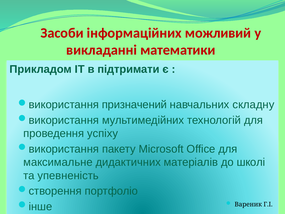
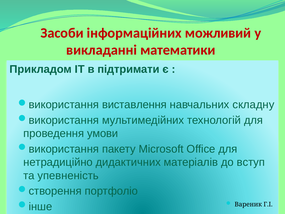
призначений: призначений -> виставлення
успіху: успіху -> умови
максимальне: максимальне -> нетрадиційно
школі: школі -> вступ
